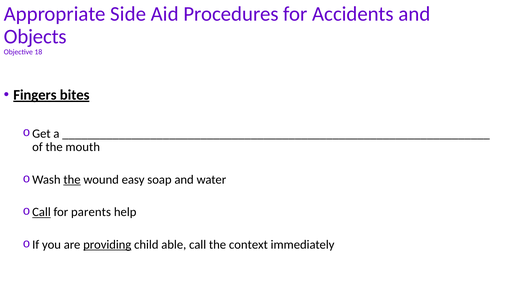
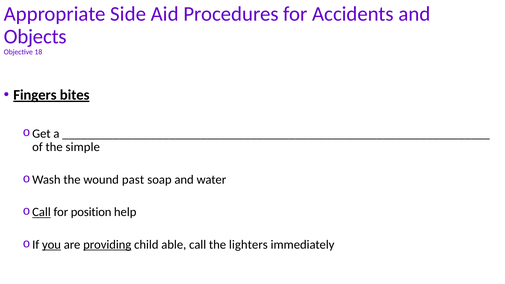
mouth: mouth -> simple
the at (72, 180) underline: present -> none
easy: easy -> past
parents: parents -> position
you underline: none -> present
context: context -> lighters
